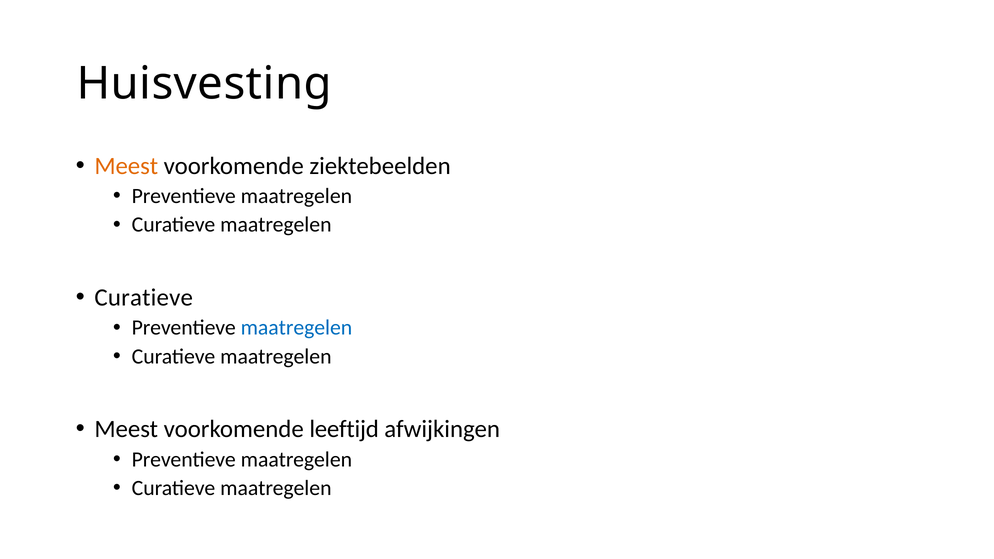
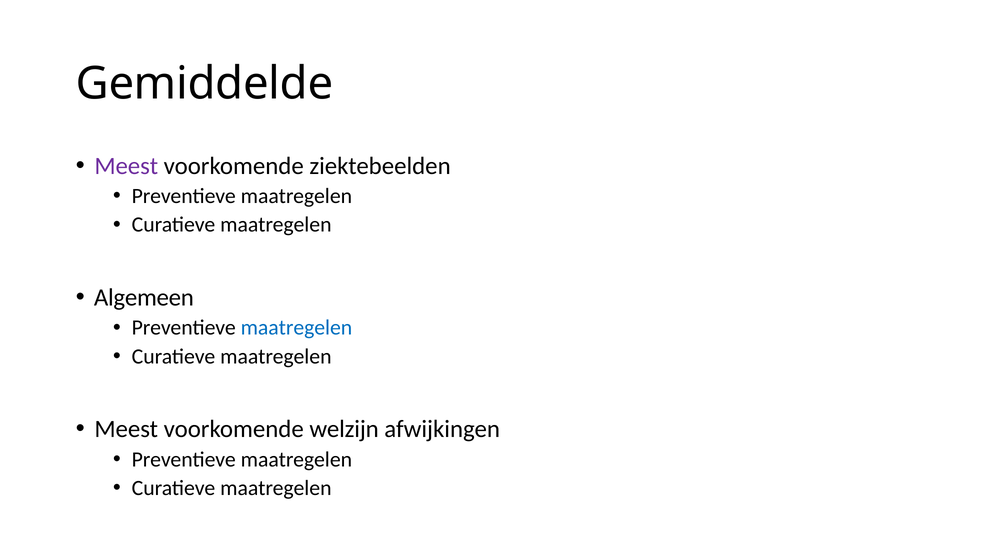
Huisvesting: Huisvesting -> Gemiddelde
Meest at (126, 166) colour: orange -> purple
Curatieve at (144, 298): Curatieve -> Algemeen
leeftijd: leeftijd -> welzijn
